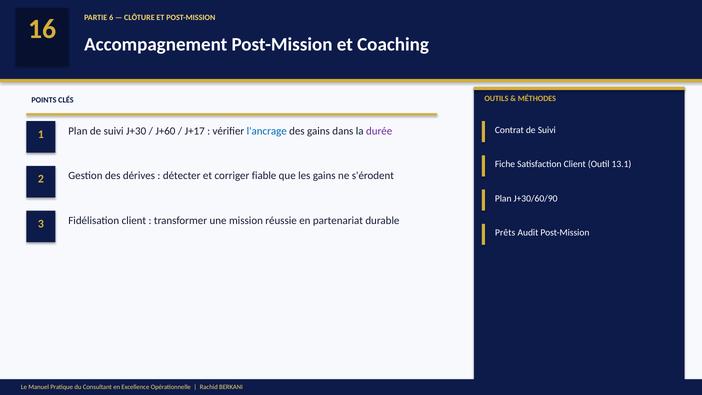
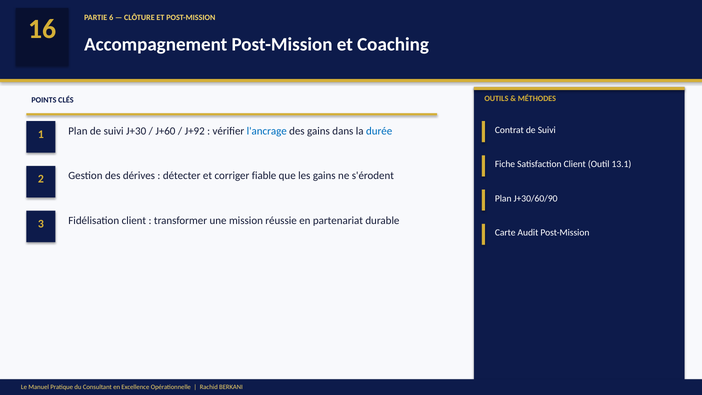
J+17: J+17 -> J+92
durée colour: purple -> blue
Prêts: Prêts -> Carte
